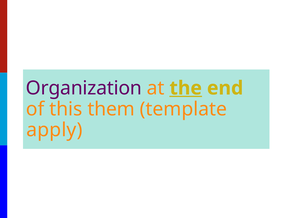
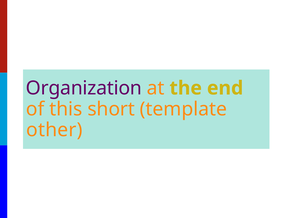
the underline: present -> none
them: them -> short
apply: apply -> other
